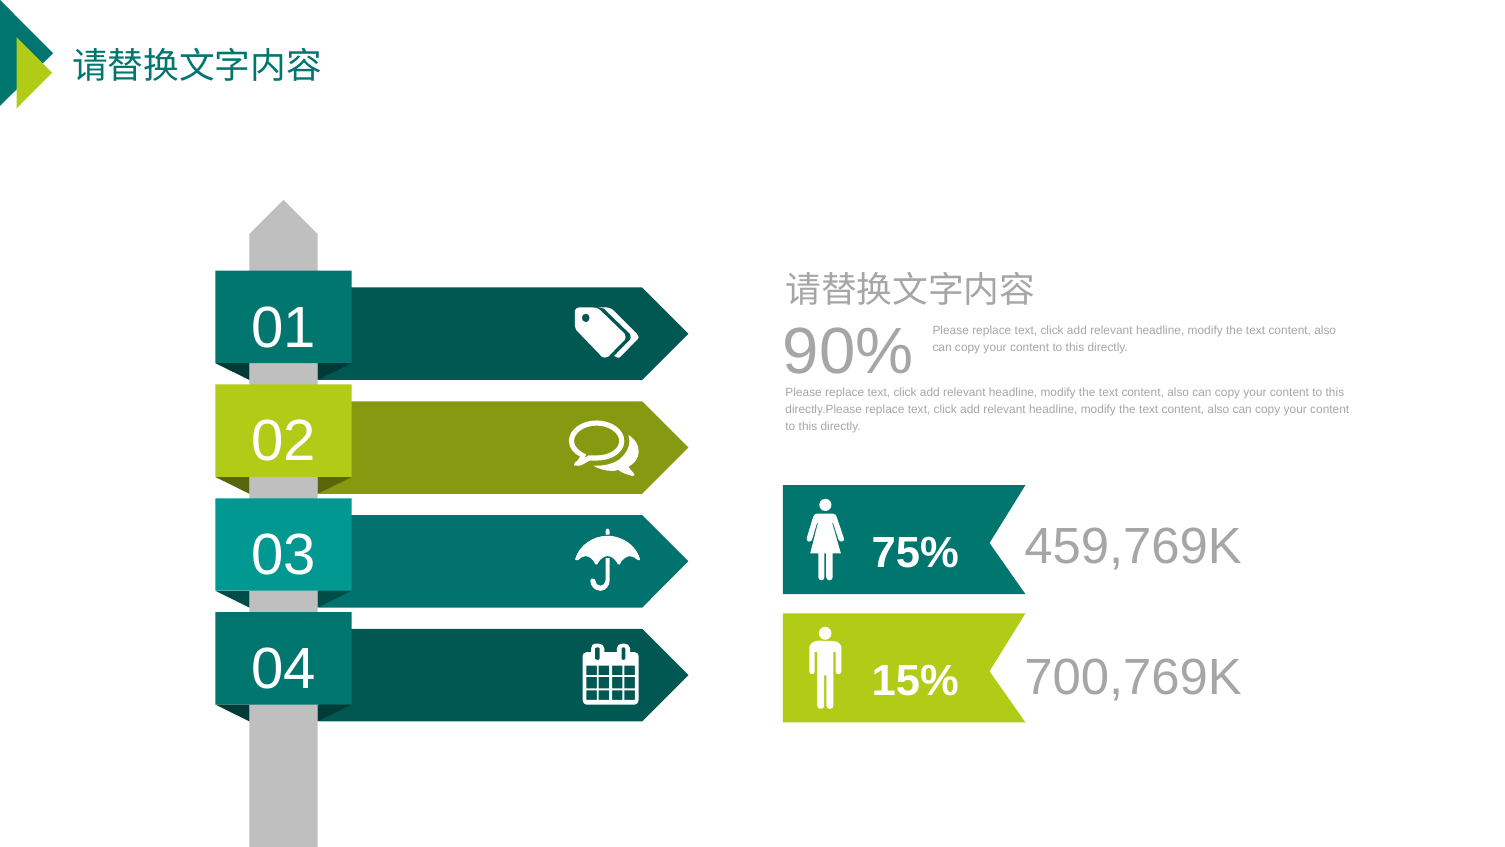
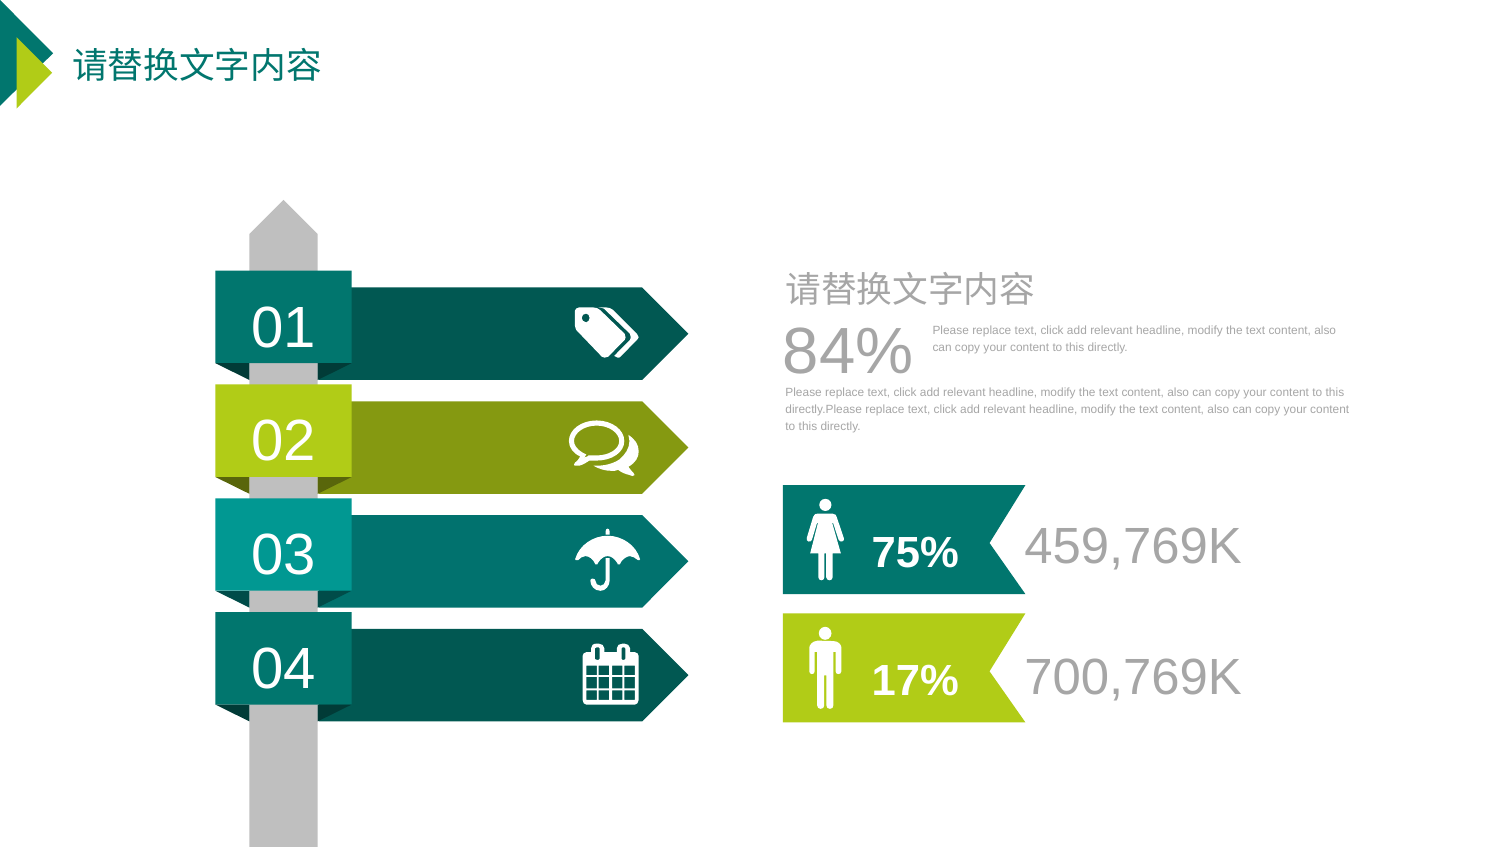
90%: 90% -> 84%
15%: 15% -> 17%
